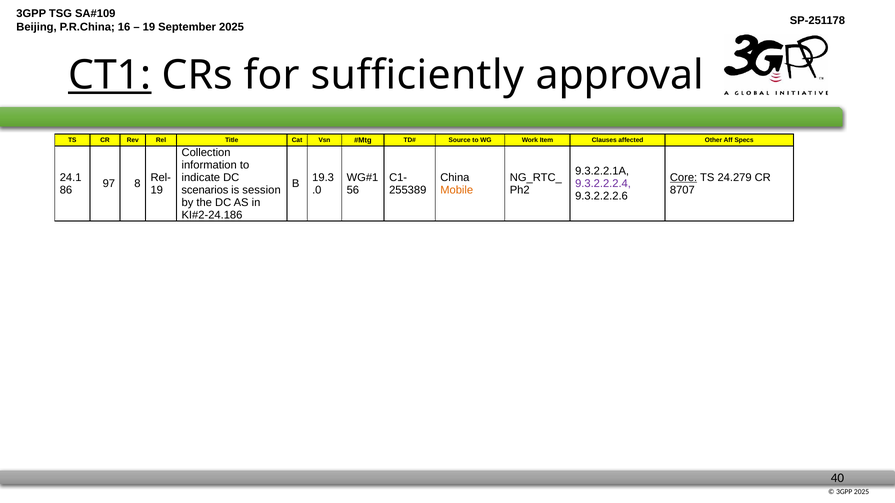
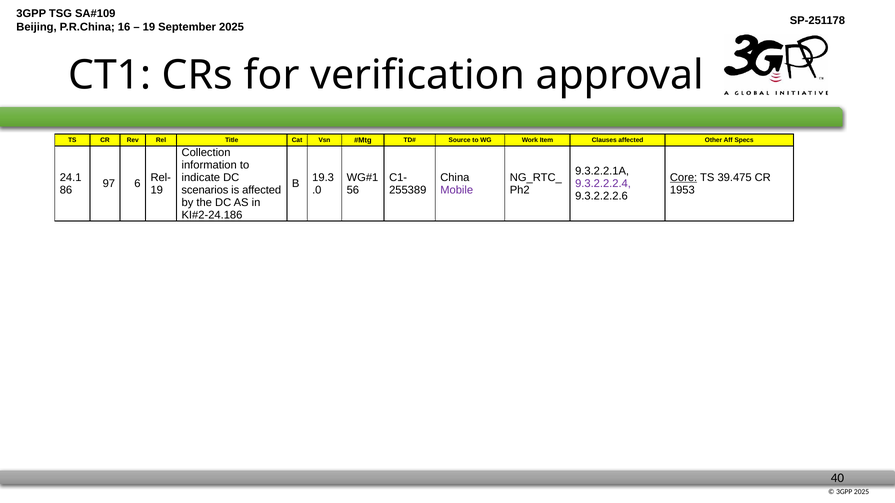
CT1 underline: present -> none
sufficiently: sufficiently -> verification
24.279: 24.279 -> 39.475
8: 8 -> 6
is session: session -> affected
Mobile colour: orange -> purple
8707: 8707 -> 1953
